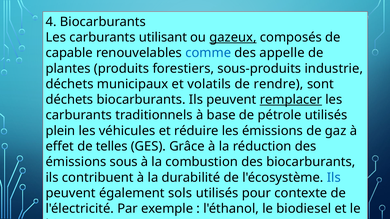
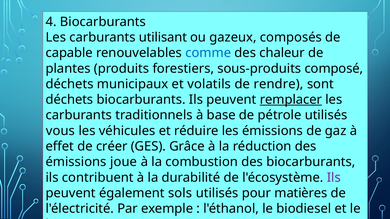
gazeux underline: present -> none
appelle: appelle -> chaleur
industrie: industrie -> composé
plein: plein -> vous
telles: telles -> créer
sous: sous -> joue
Ils at (334, 178) colour: blue -> purple
contexte: contexte -> matières
